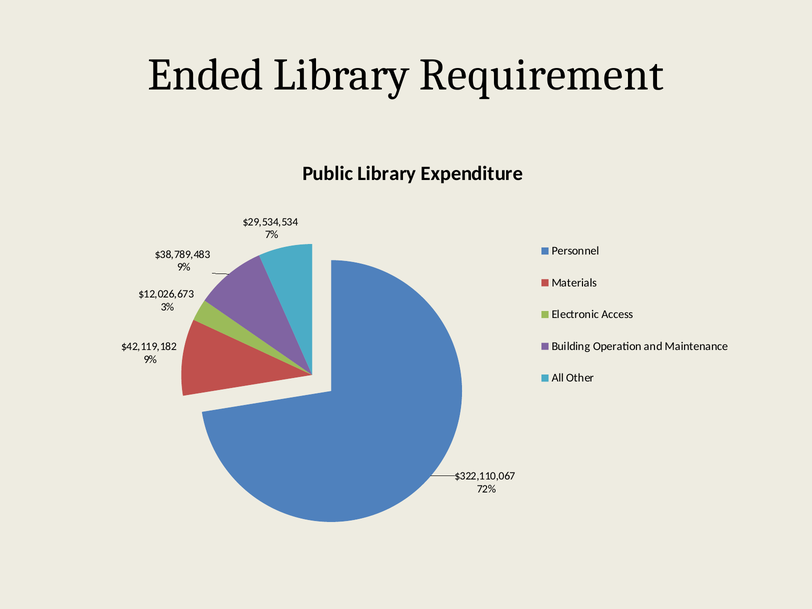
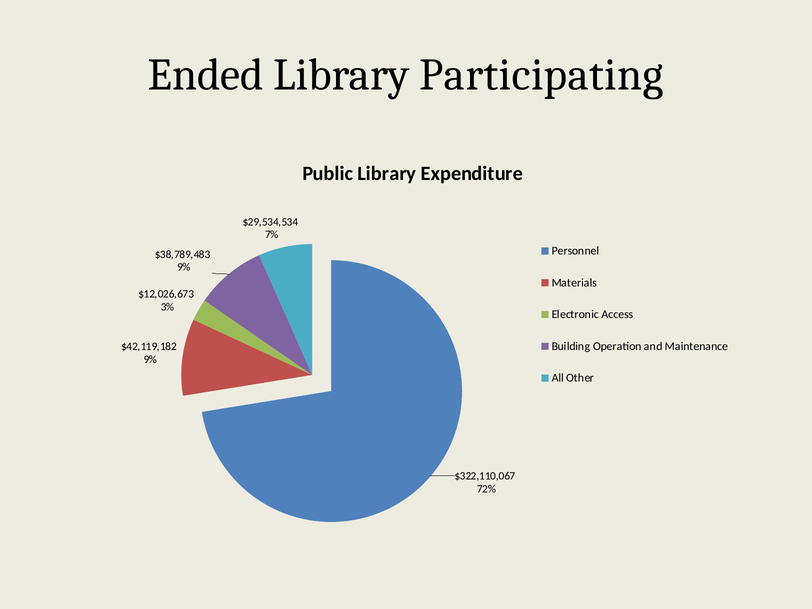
Requirement: Requirement -> Participating
